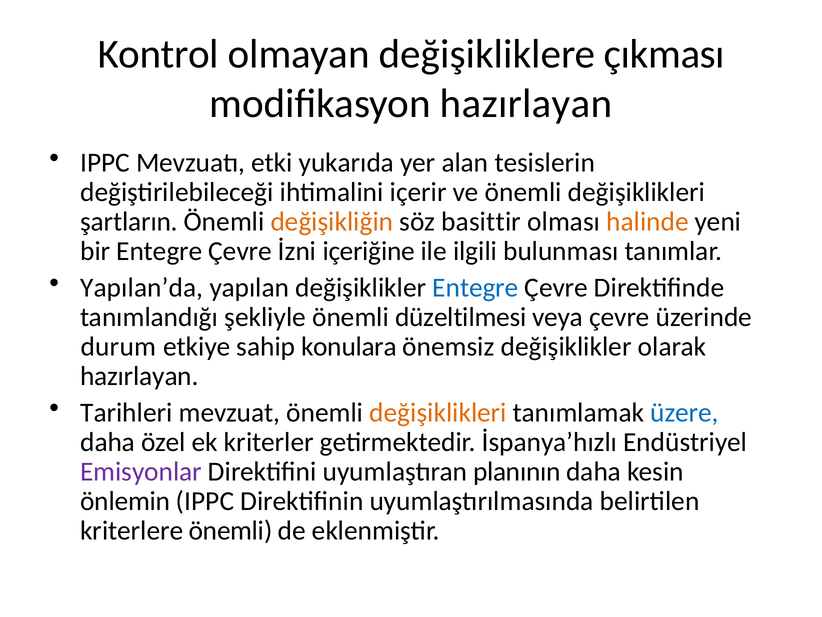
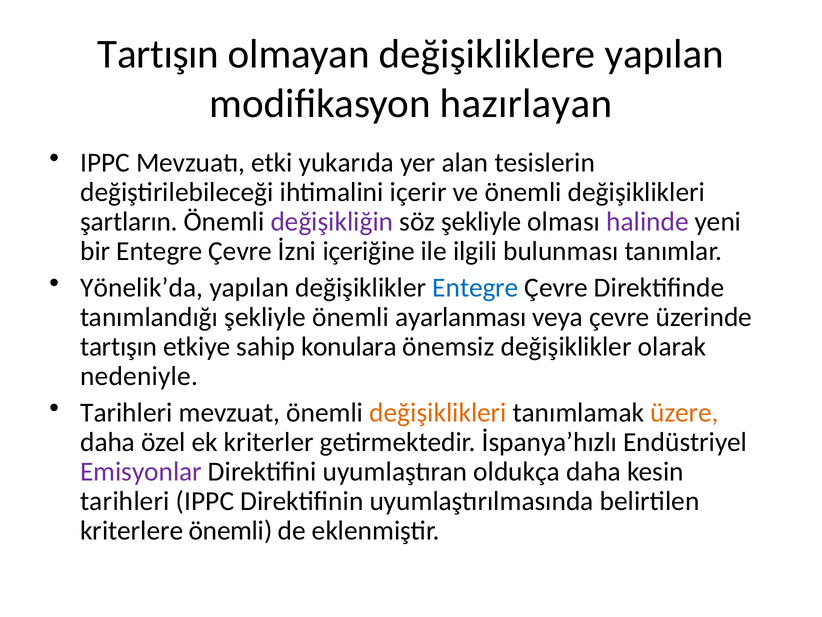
Kontrol at (158, 54): Kontrol -> Tartışın
değişikliklere çıkması: çıkması -> yapılan
değişikliğin colour: orange -> purple
söz basittir: basittir -> şekliyle
halinde colour: orange -> purple
Yapılan’da: Yapılan’da -> Yönelik’da
düzeltilmesi: düzeltilmesi -> ayarlanması
durum at (118, 346): durum -> tartışın
hazırlayan at (139, 376): hazırlayan -> nedeniyle
üzere colour: blue -> orange
planının: planının -> oldukça
önlemin at (125, 501): önlemin -> tarihleri
